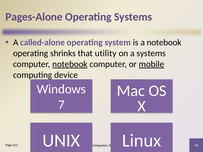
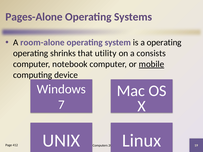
called-alone: called-alone -> room-alone
a notebook: notebook -> operating
a systems: systems -> consists
notebook at (70, 64) underline: present -> none
